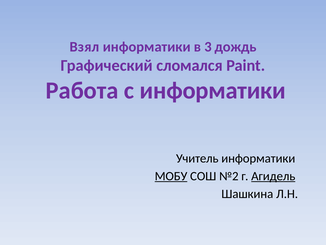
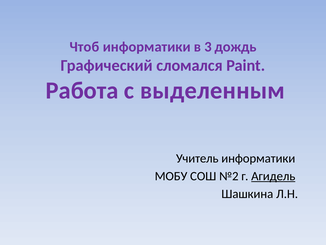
Взял: Взял -> Чтоб
с информатики: информатики -> выделенным
МОБУ underline: present -> none
